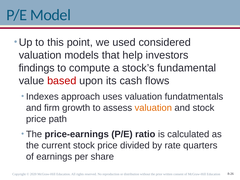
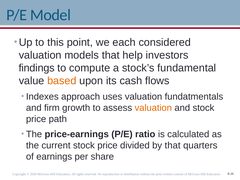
used: used -> each
based colour: red -> orange
by rate: rate -> that
